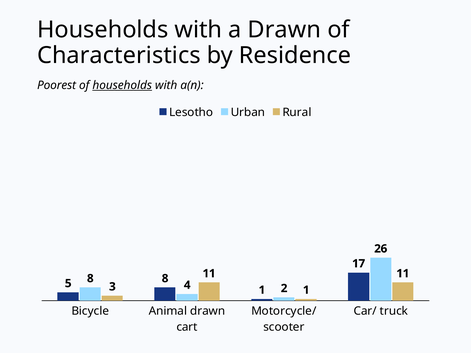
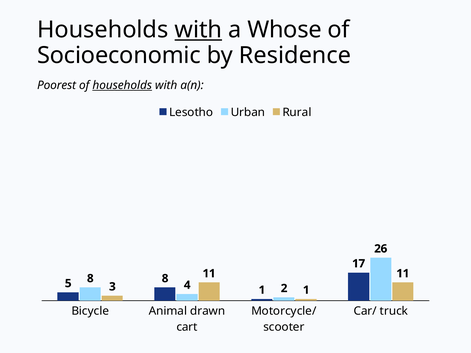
with at (198, 30) underline: none -> present
a Drawn: Drawn -> Whose
Characteristics: Characteristics -> Socioeconomic
